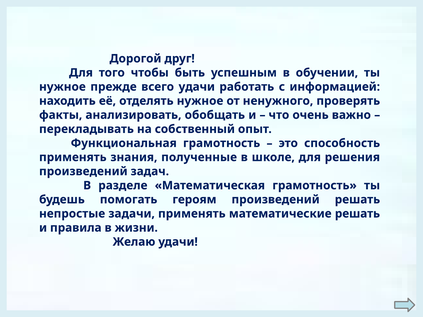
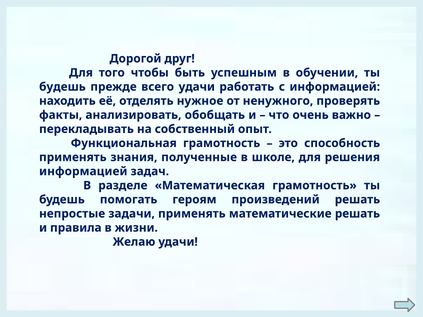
нужное at (62, 87): нужное -> будешь
произведений at (83, 171): произведений -> информацией
